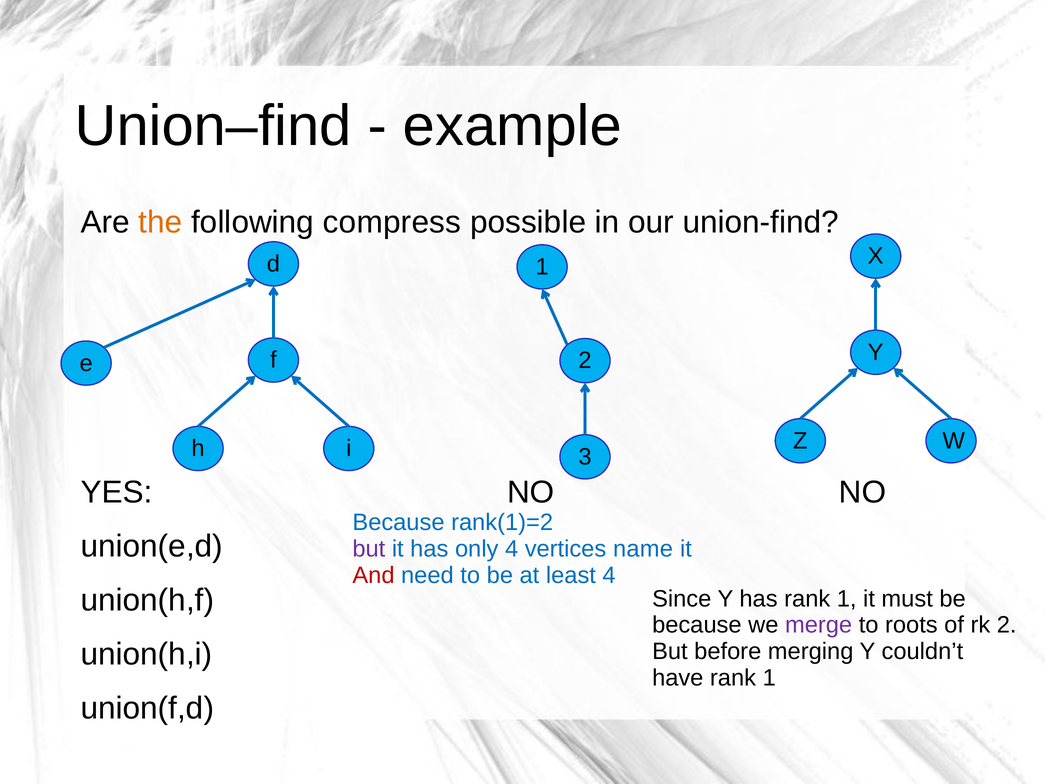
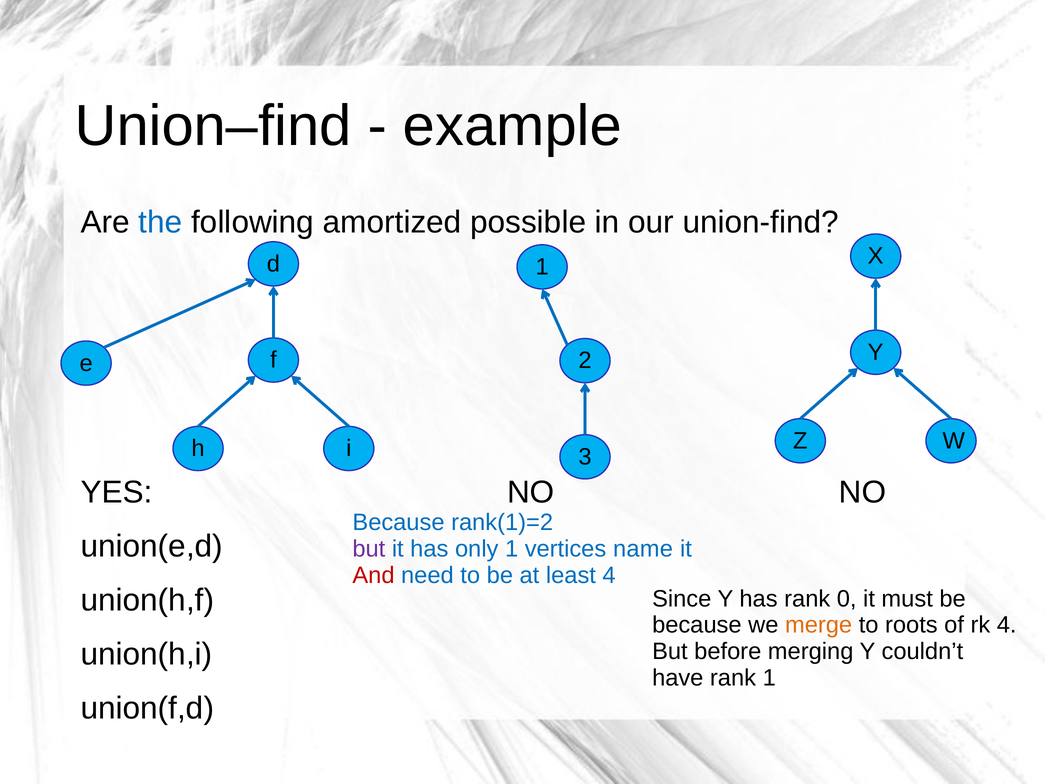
the colour: orange -> blue
compress: compress -> amortized
only 4: 4 -> 1
has rank 1: 1 -> 0
merge colour: purple -> orange
rk 2: 2 -> 4
